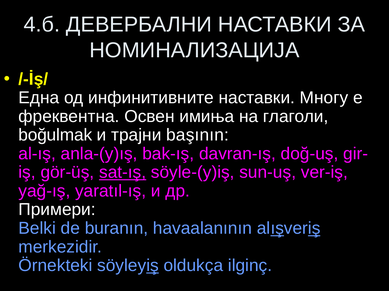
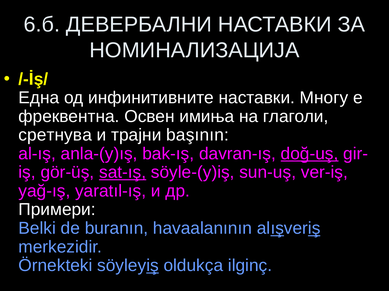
4.б: 4.б -> 6.б
boğulmak: boğulmak -> сретнува
doğ-uş underline: none -> present
